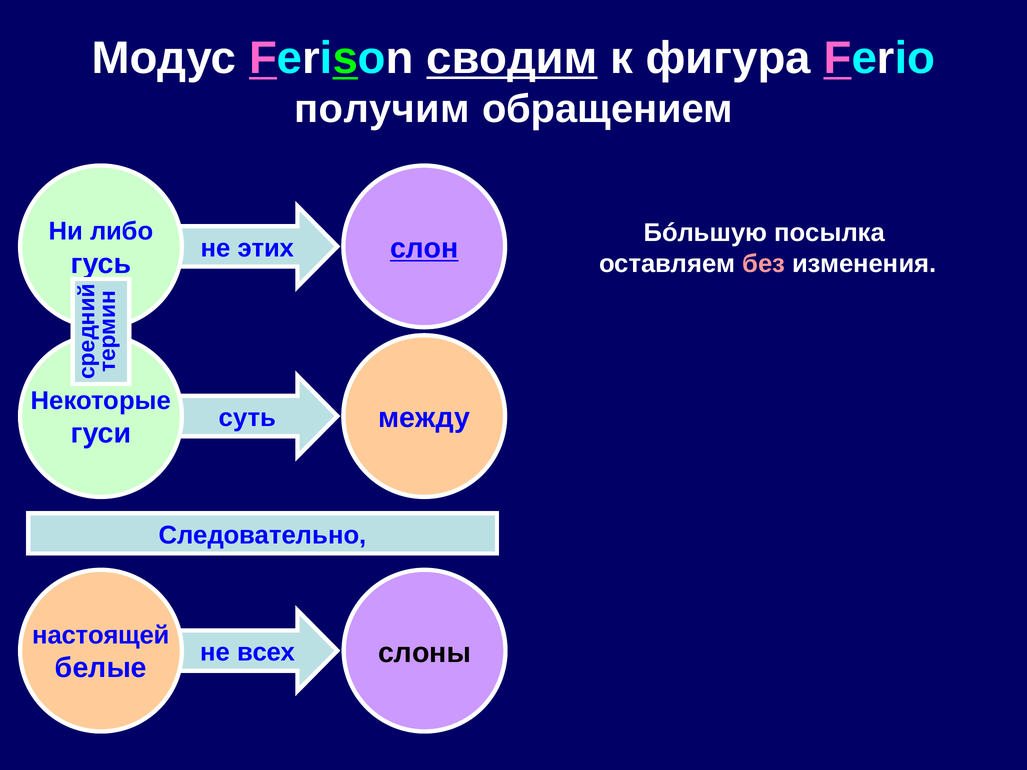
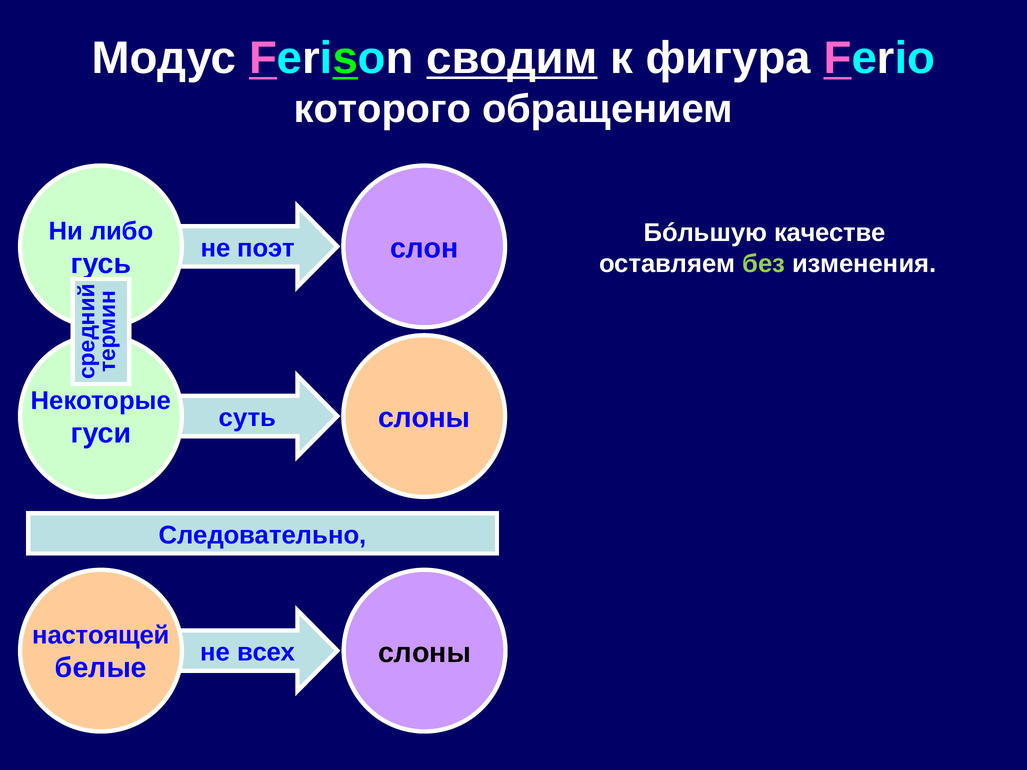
получим: получим -> которого
посылка: посылка -> качестве
слон underline: present -> none
этих: этих -> поэт
без colour: pink -> light green
между at (424, 418): между -> слоны
